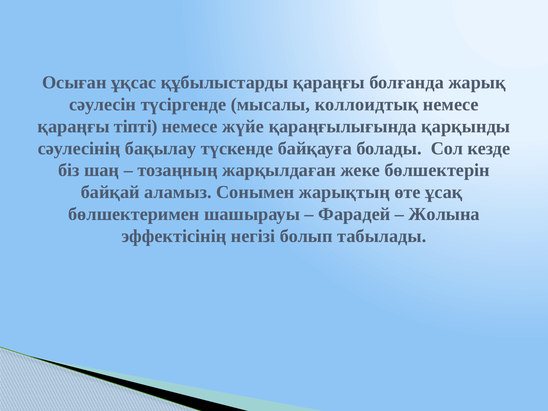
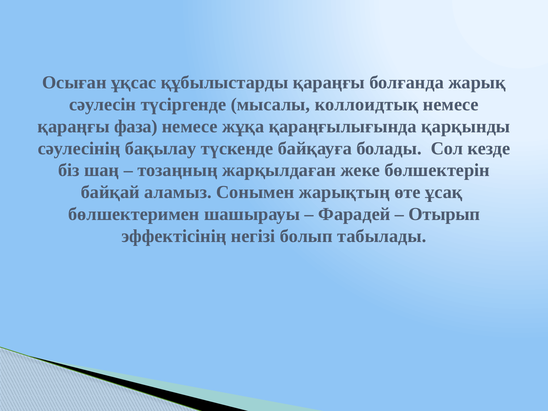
тіпті: тіпті -> фаза
жүйе: жүйе -> жұқа
Жолына: Жолына -> Отырып
